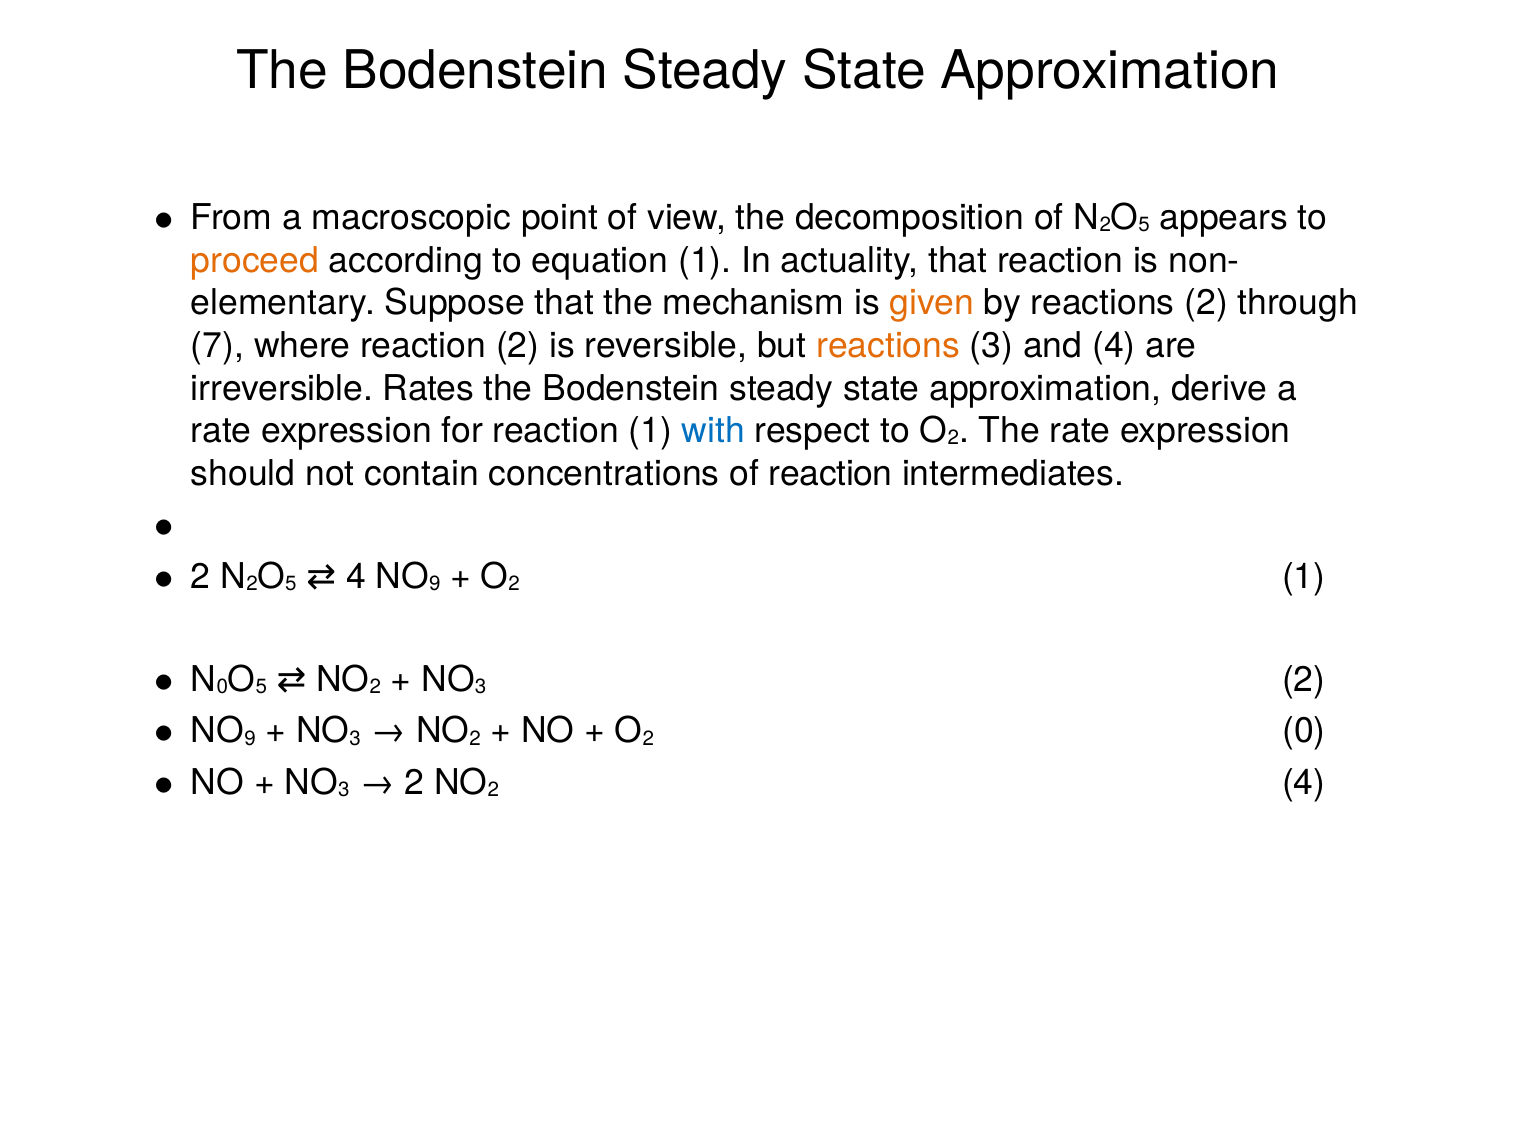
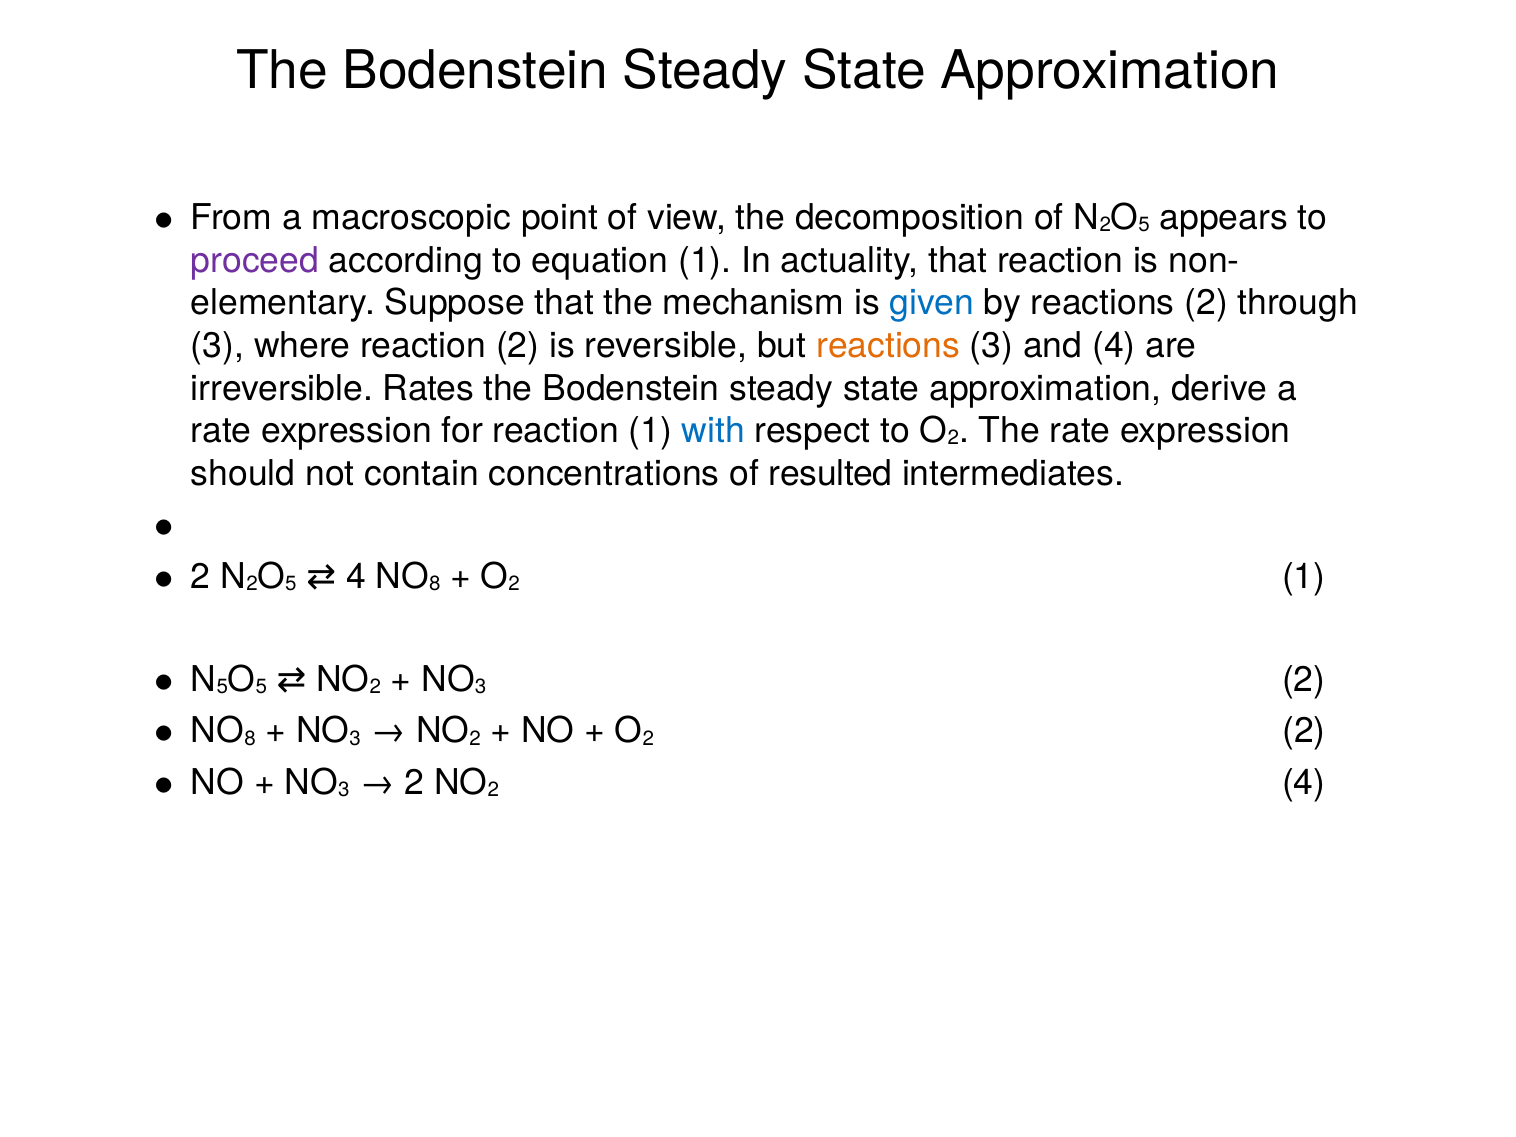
proceed colour: orange -> purple
given colour: orange -> blue
7 at (218, 346): 7 -> 3
of reaction: reaction -> resulted
9 at (435, 584): 9 -> 8
0 at (222, 687): 0 -> 5
NO 9: 9 -> 8
2 0: 0 -> 2
